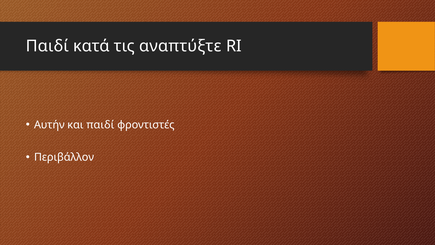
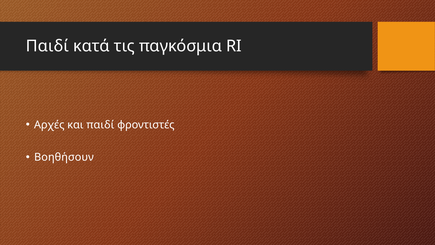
αναπτύξτε: αναπτύξτε -> παγκόσμια
Αυτήν: Αυτήν -> Αρχές
Περιβάλλον: Περιβάλλον -> Βοηθήσουν
